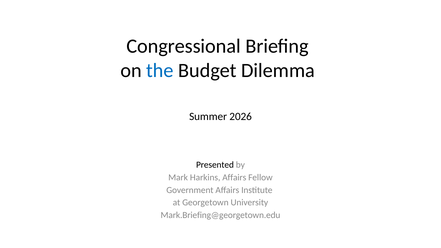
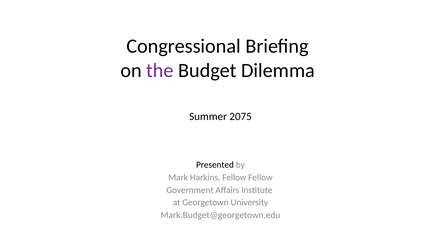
the colour: blue -> purple
2026: 2026 -> 2075
Harkins Affairs: Affairs -> Fellow
Mark.Briefing@georgetown.edu: Mark.Briefing@georgetown.edu -> Mark.Budget@georgetown.edu
